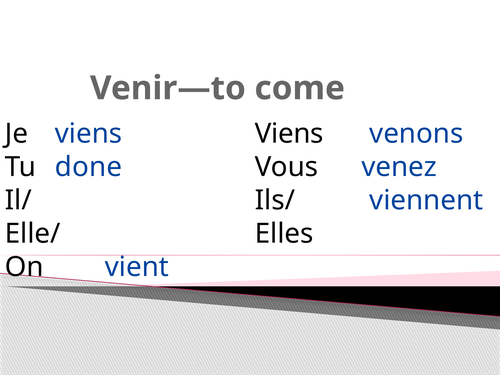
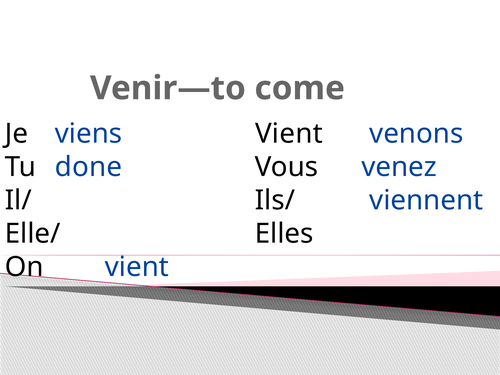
viens Viens: Viens -> Vient
